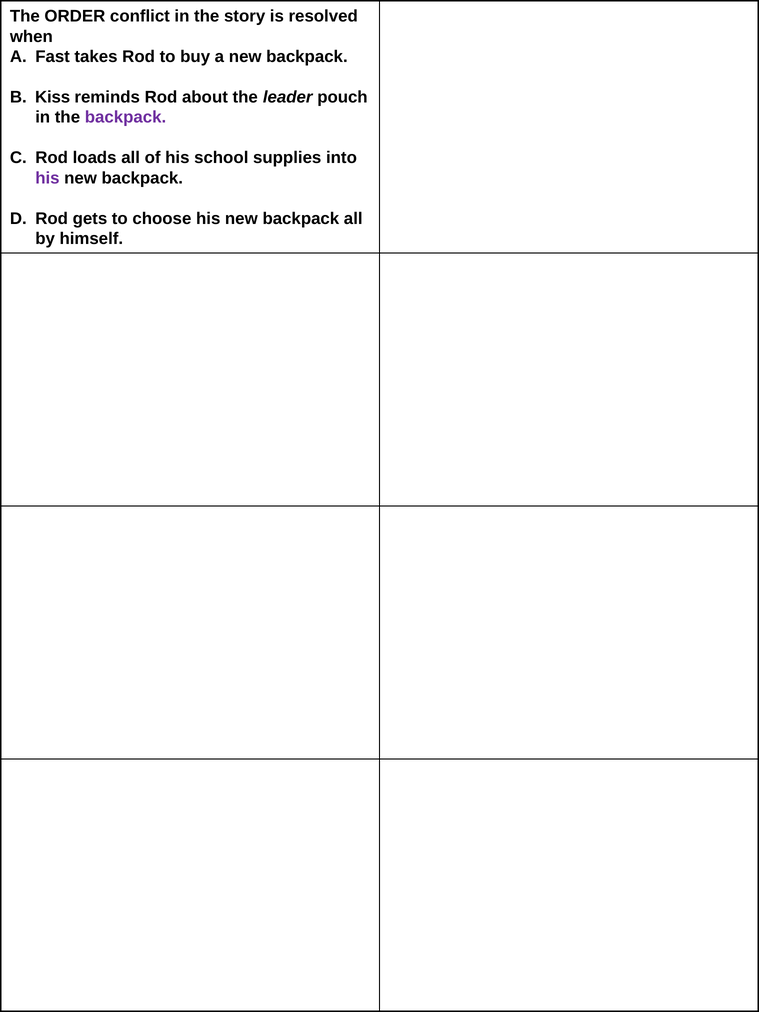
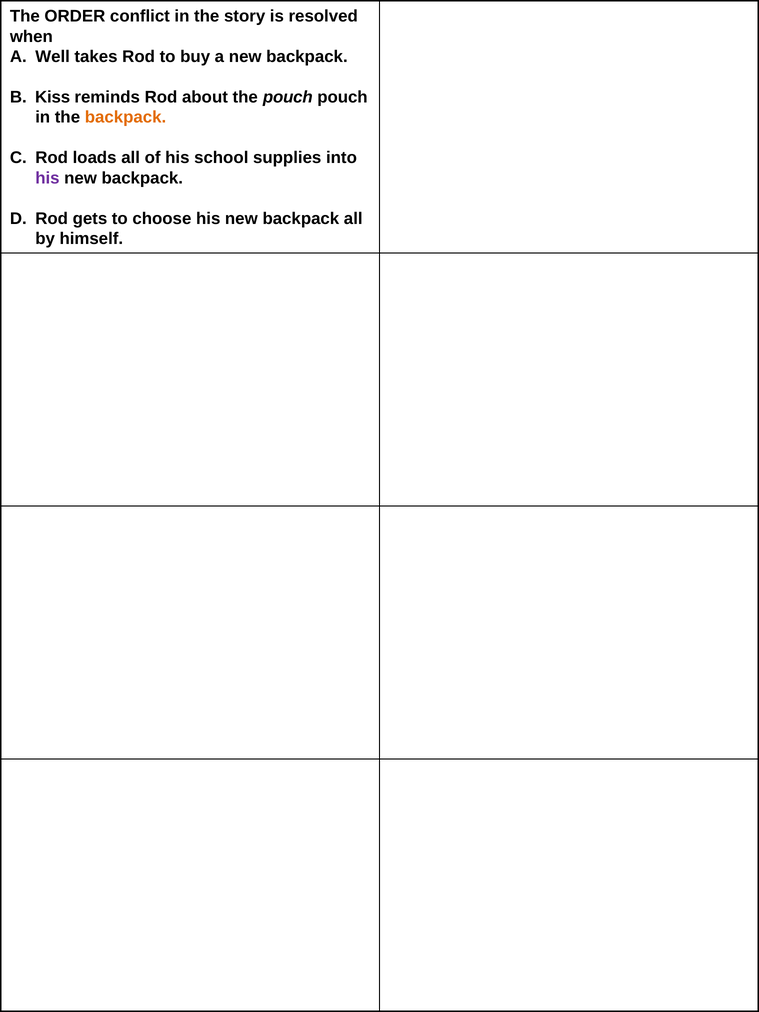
Fast: Fast -> Well
the leader: leader -> pouch
backpack at (125, 117) colour: purple -> orange
